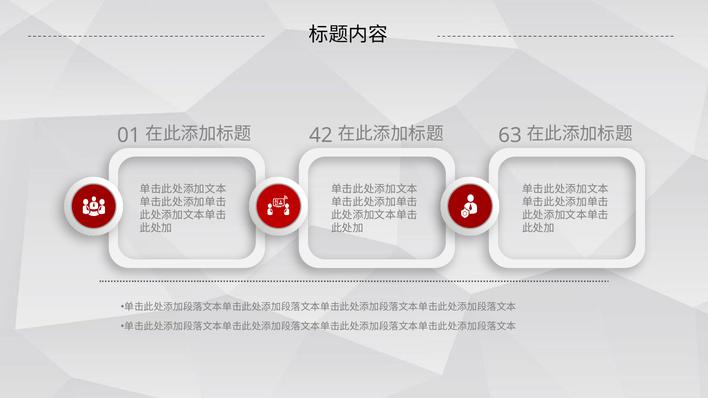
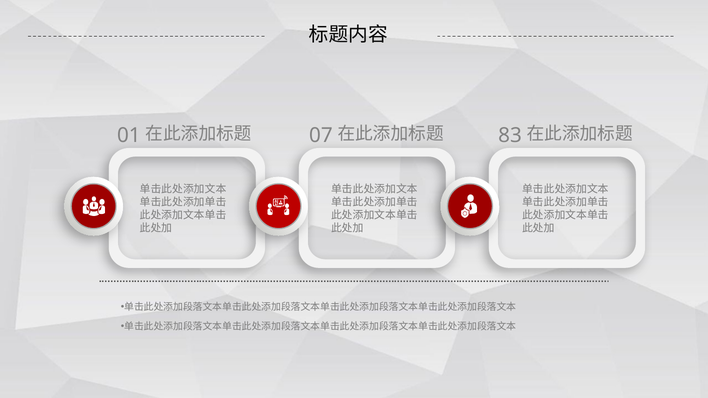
42: 42 -> 07
63: 63 -> 83
